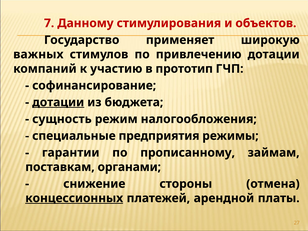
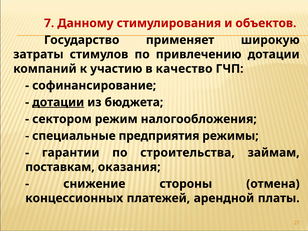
важных: важных -> затраты
прототип: прототип -> качество
сущность: сущность -> сектором
прописанному: прописанному -> строительства
органами: органами -> оказания
концессионных underline: present -> none
